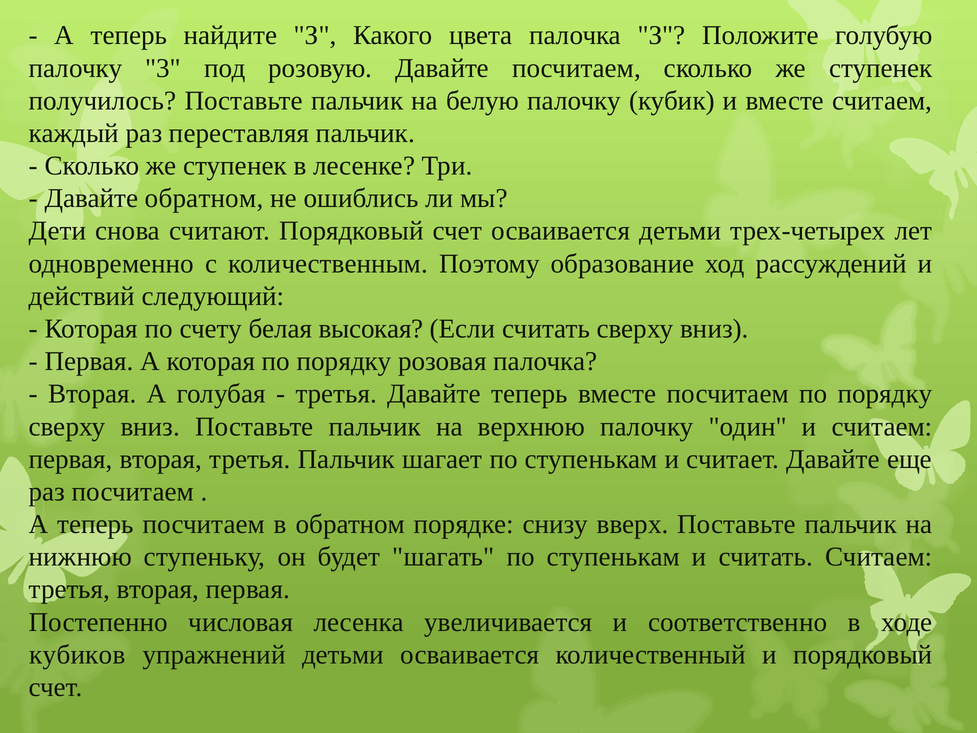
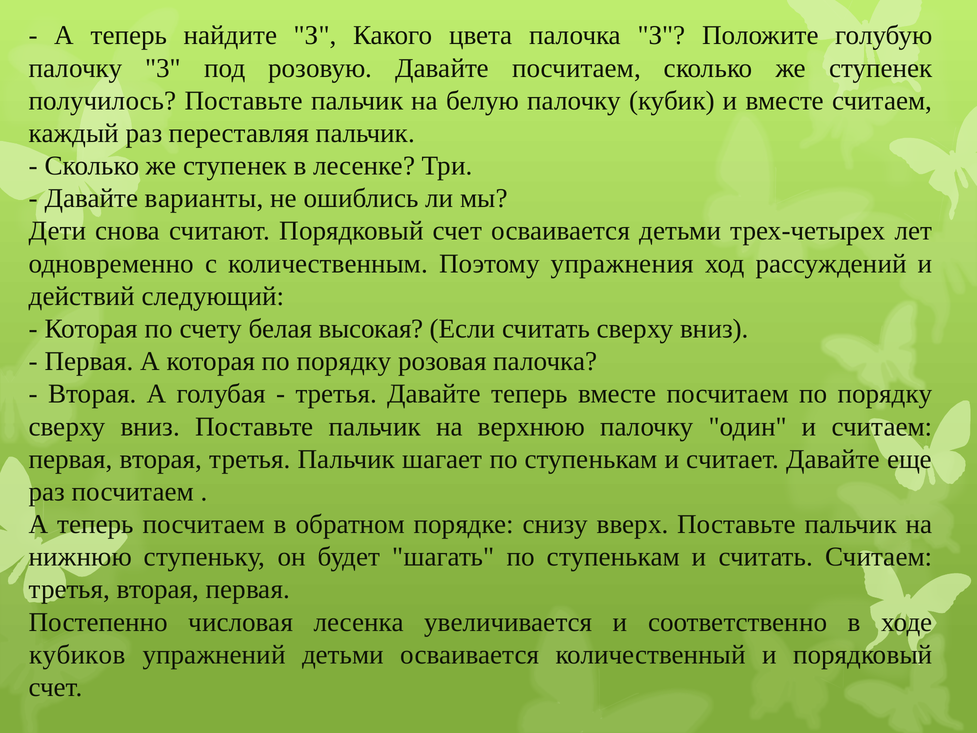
Давайте обратном: обратном -> варианты
образование: образование -> упражнения
